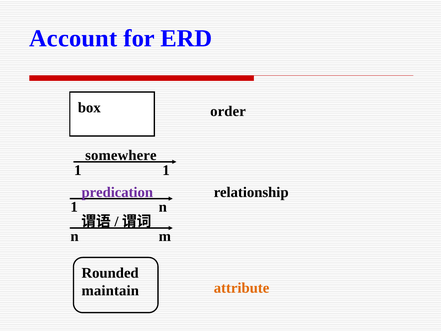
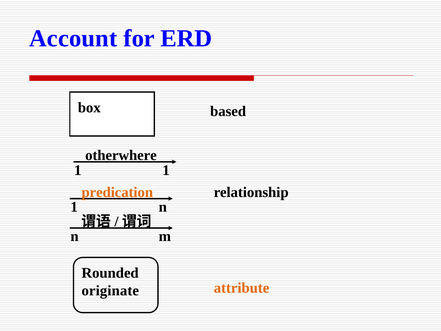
order: order -> based
somewhere: somewhere -> otherwhere
predication colour: purple -> orange
maintain: maintain -> originate
